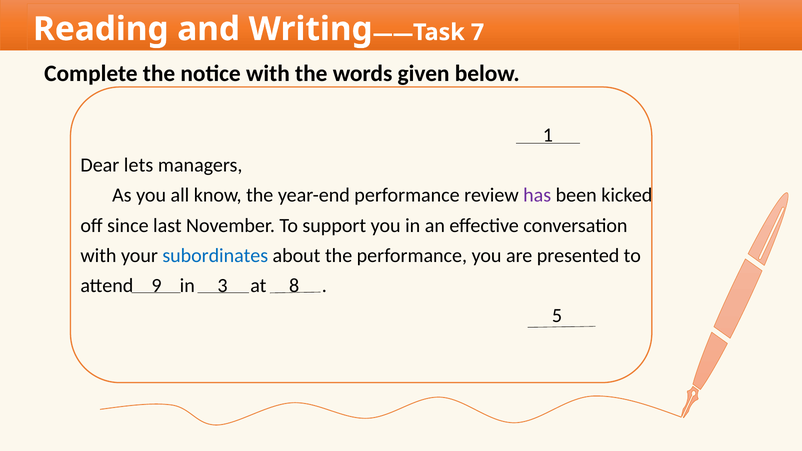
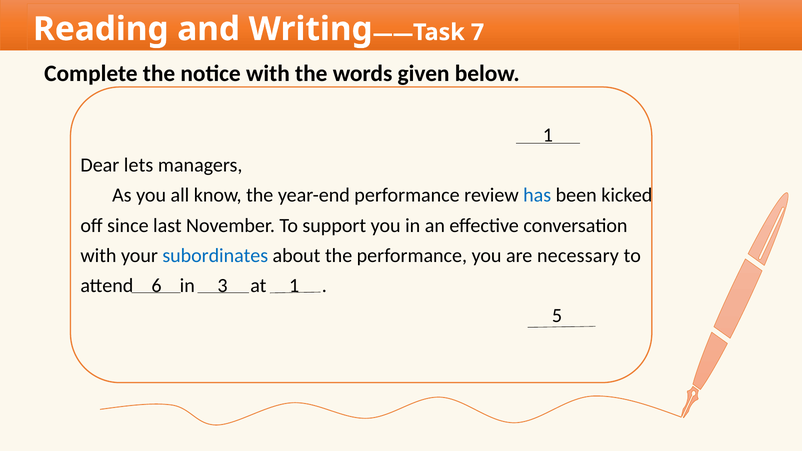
has colour: purple -> blue
presented: presented -> necessary
9: 9 -> 6
at 8: 8 -> 1
